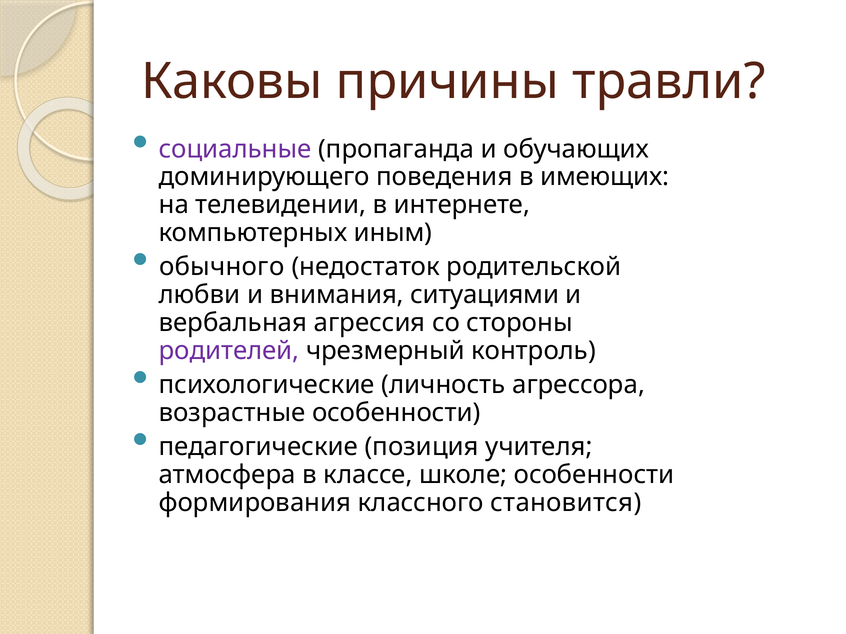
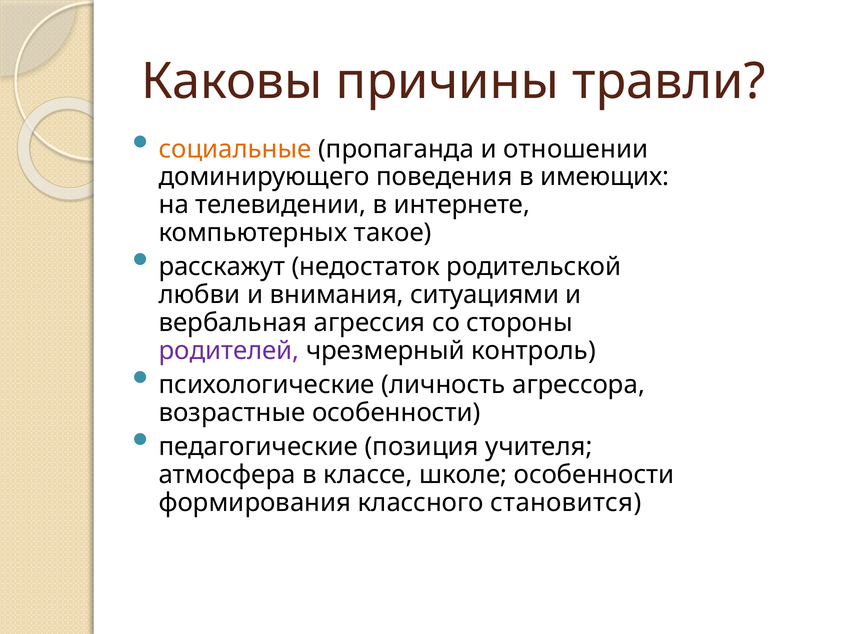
социальные colour: purple -> orange
обучающих: обучающих -> отношении
иным: иным -> такое
обычного: обычного -> расскажут
